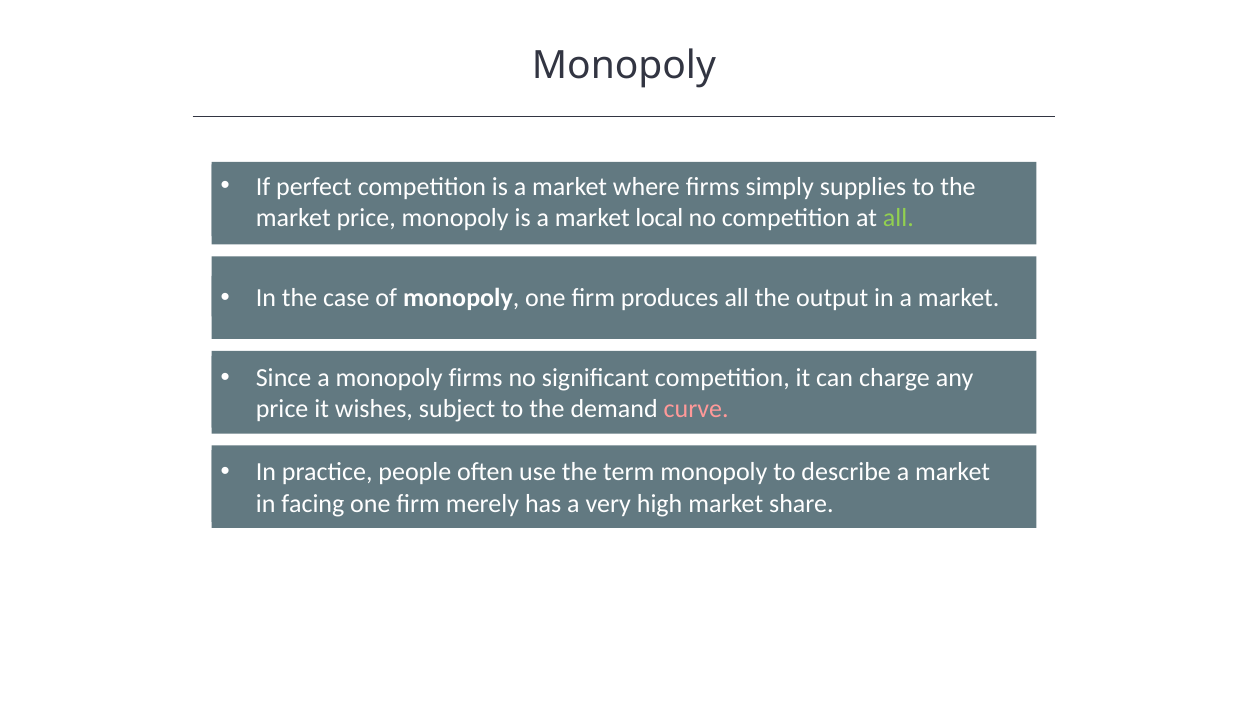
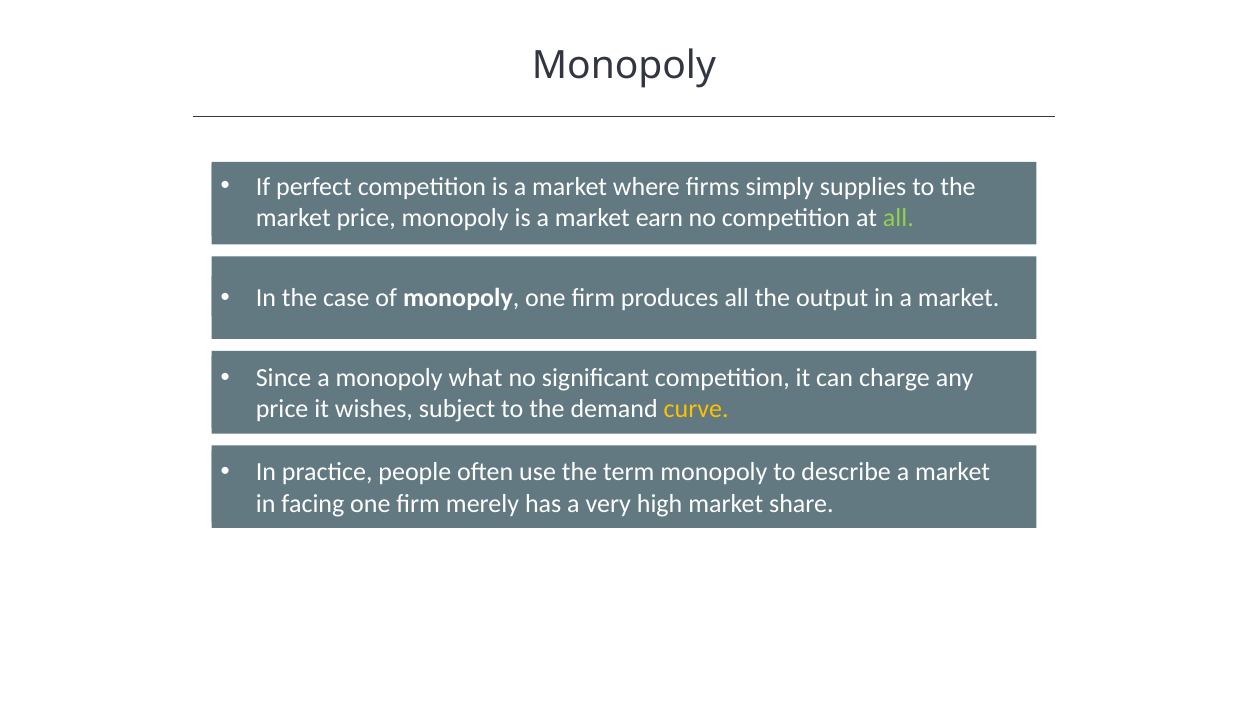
local: local -> earn
monopoly firms: firms -> what
curve colour: pink -> yellow
